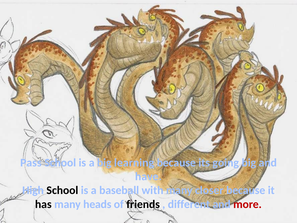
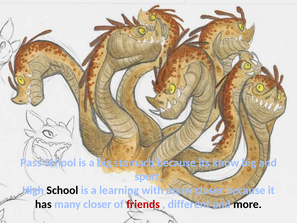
learning: learning -> stomach
going: going -> know
have: have -> sport
baseball: baseball -> learning
heads at (97, 204): heads -> closer
friends colour: black -> red
more colour: red -> black
